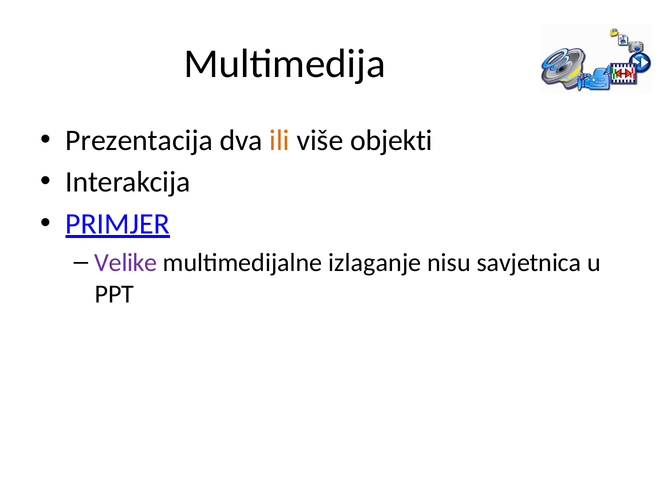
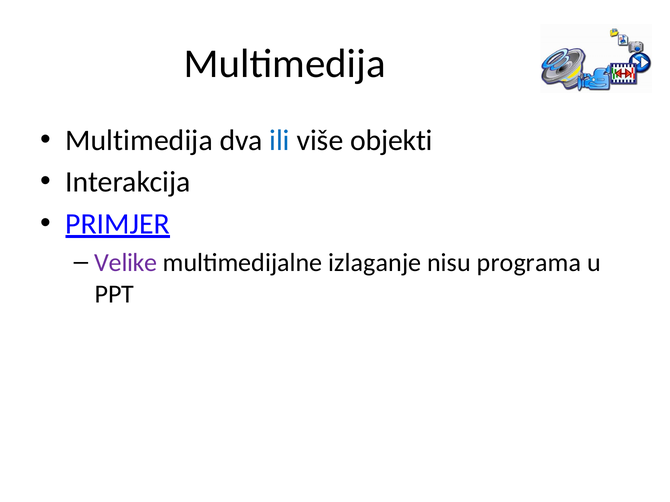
Prezentacija at (139, 141): Prezentacija -> Multimedija
ili colour: orange -> blue
savjetnica: savjetnica -> programa
